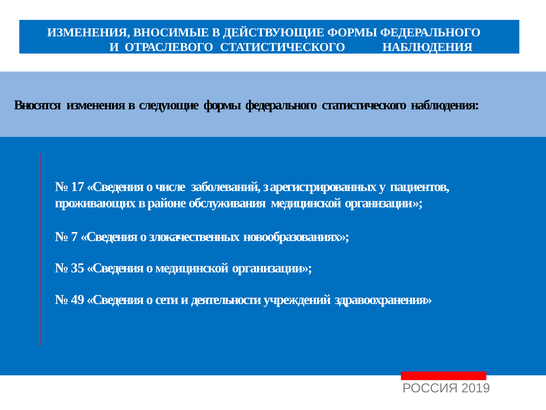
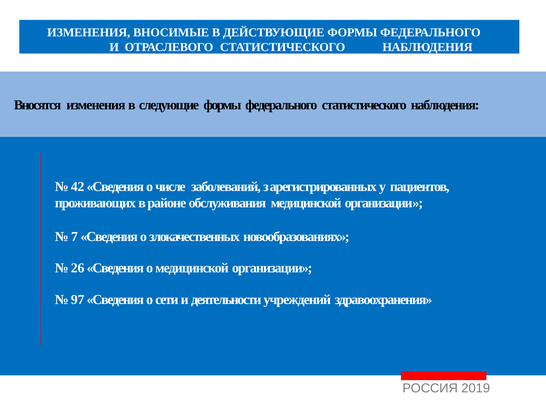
17: 17 -> 42
35: 35 -> 26
49: 49 -> 97
